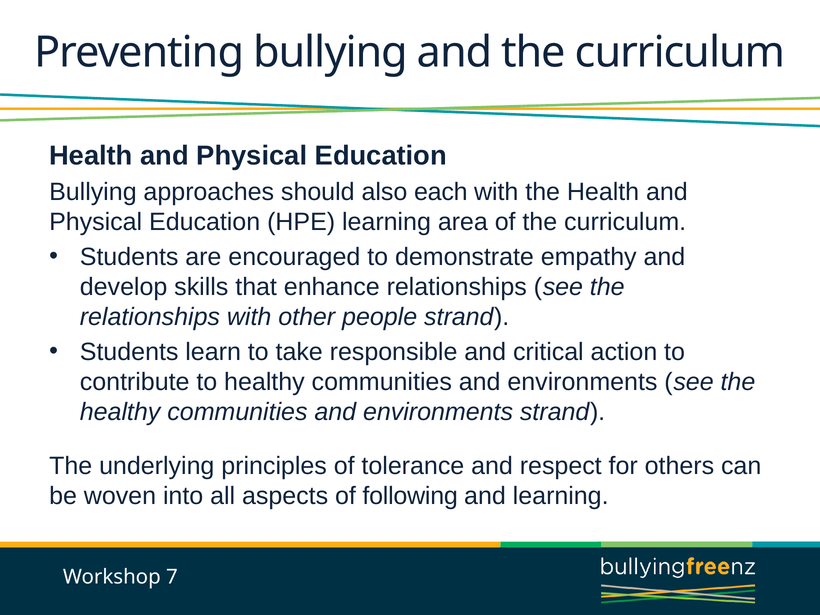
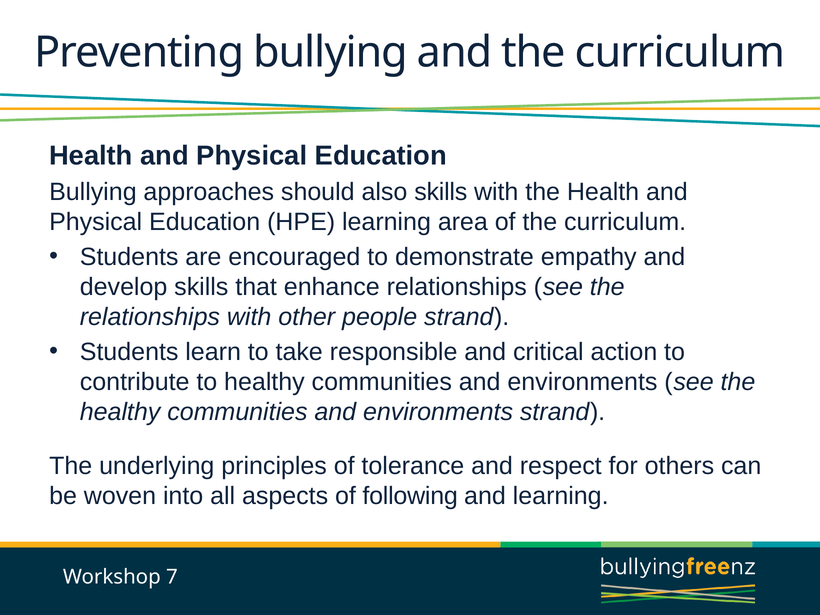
also each: each -> skills
